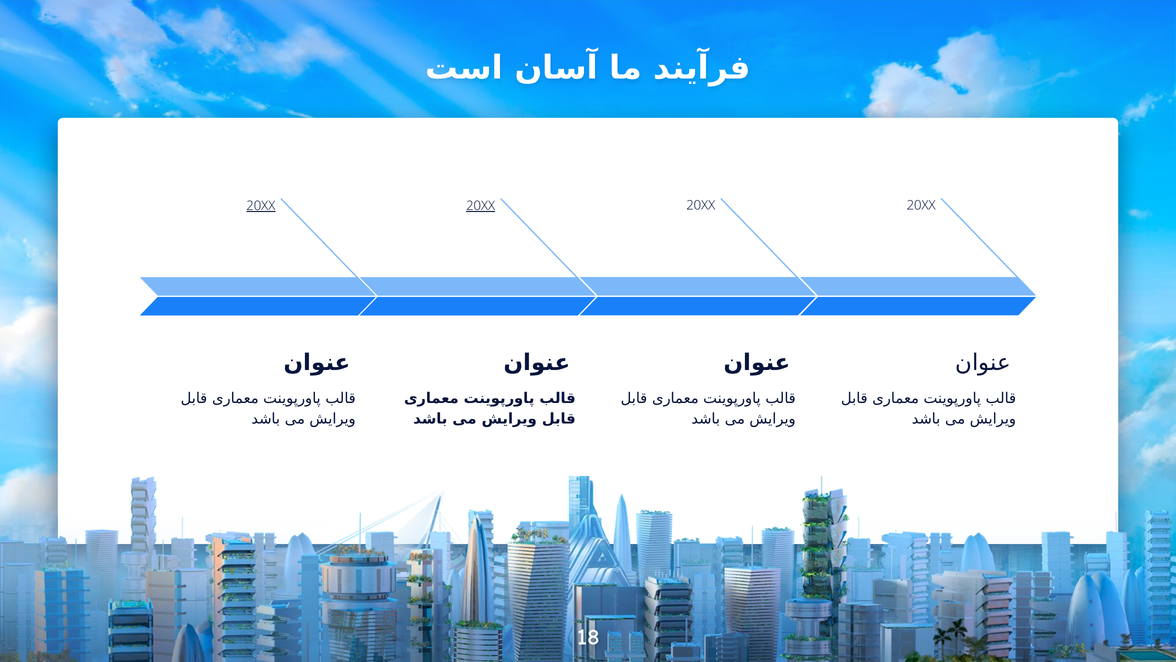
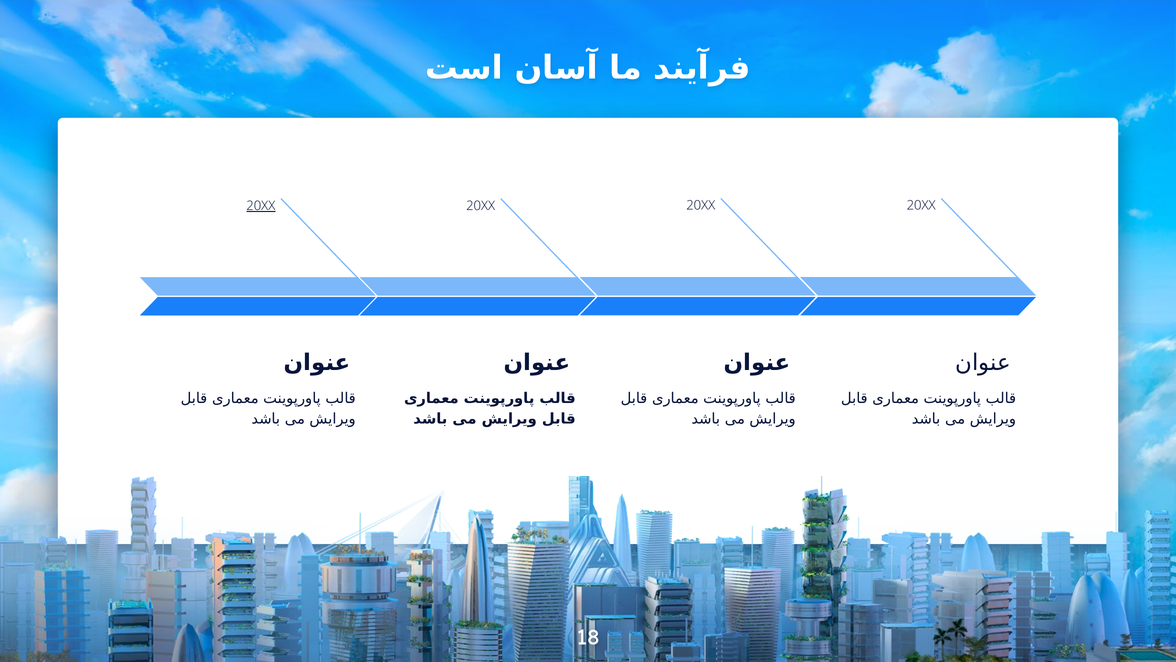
20XX at (481, 206) underline: present -> none
